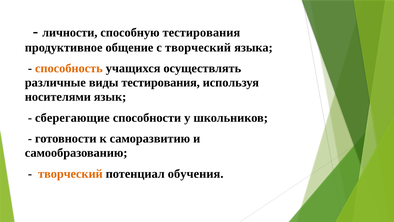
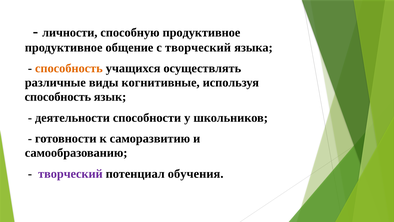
способную тестирования: тестирования -> продуктивное
виды тестирования: тестирования -> когнитивные
носителями at (58, 97): носителями -> способность
сберегающие: сберегающие -> деятельности
творческий at (70, 173) colour: orange -> purple
